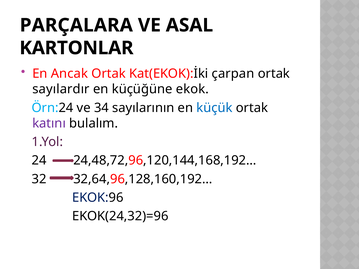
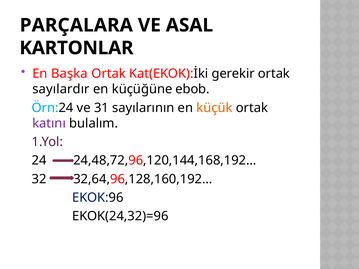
Ancak: Ancak -> Başka
çarpan: çarpan -> gerekir
ekok: ekok -> ebob
34: 34 -> 31
küçük colour: blue -> orange
